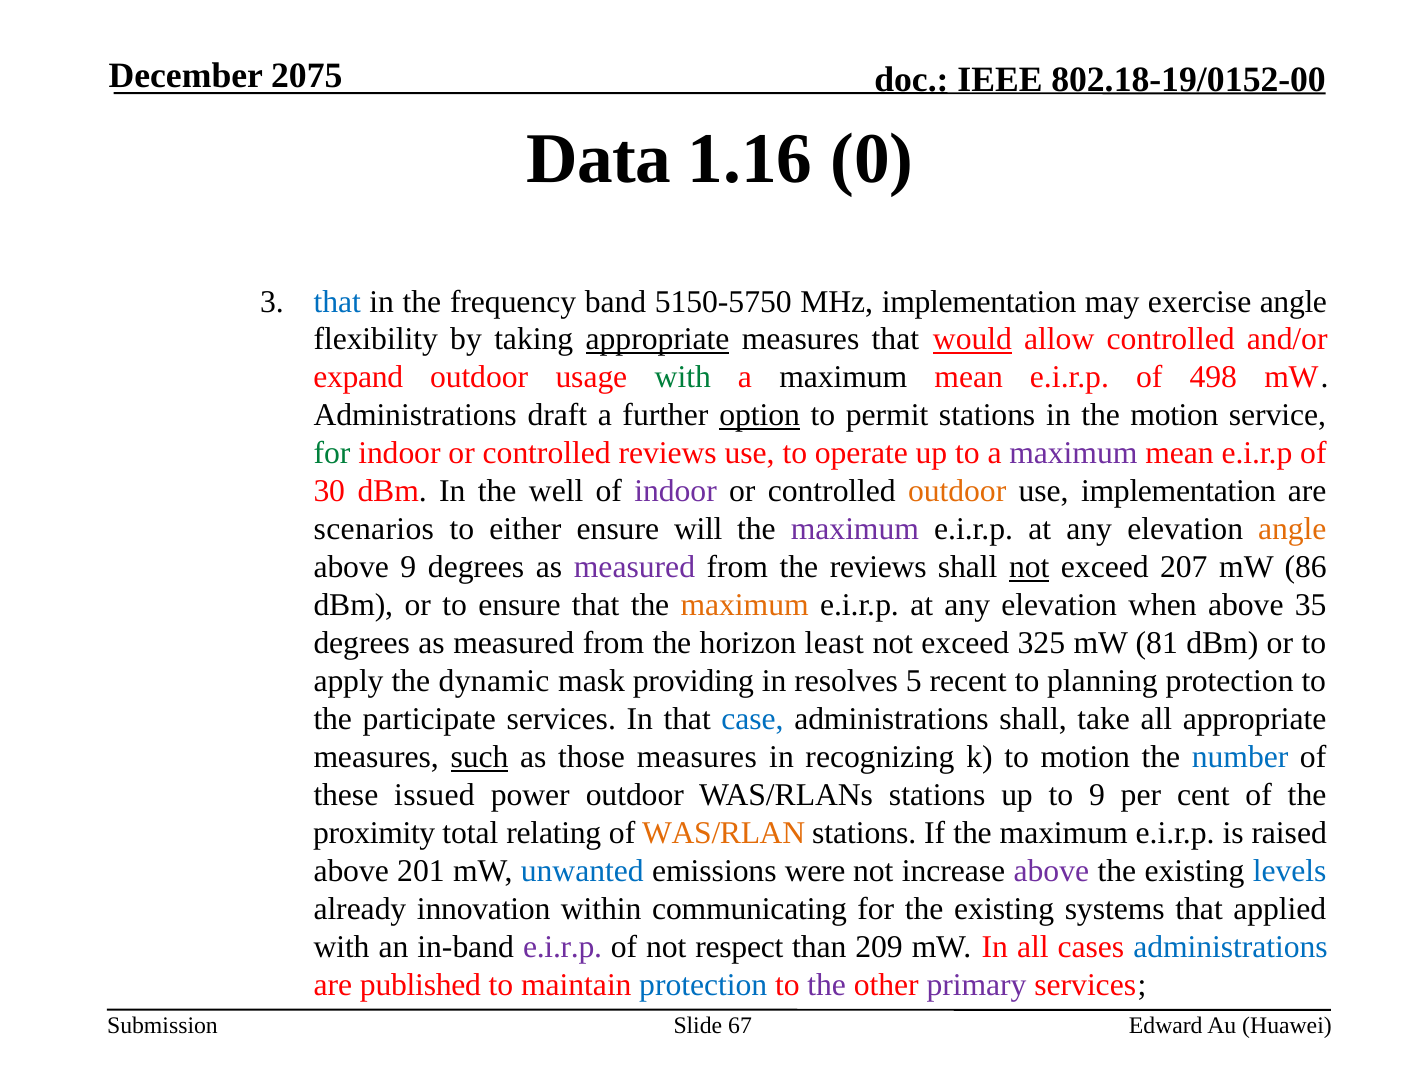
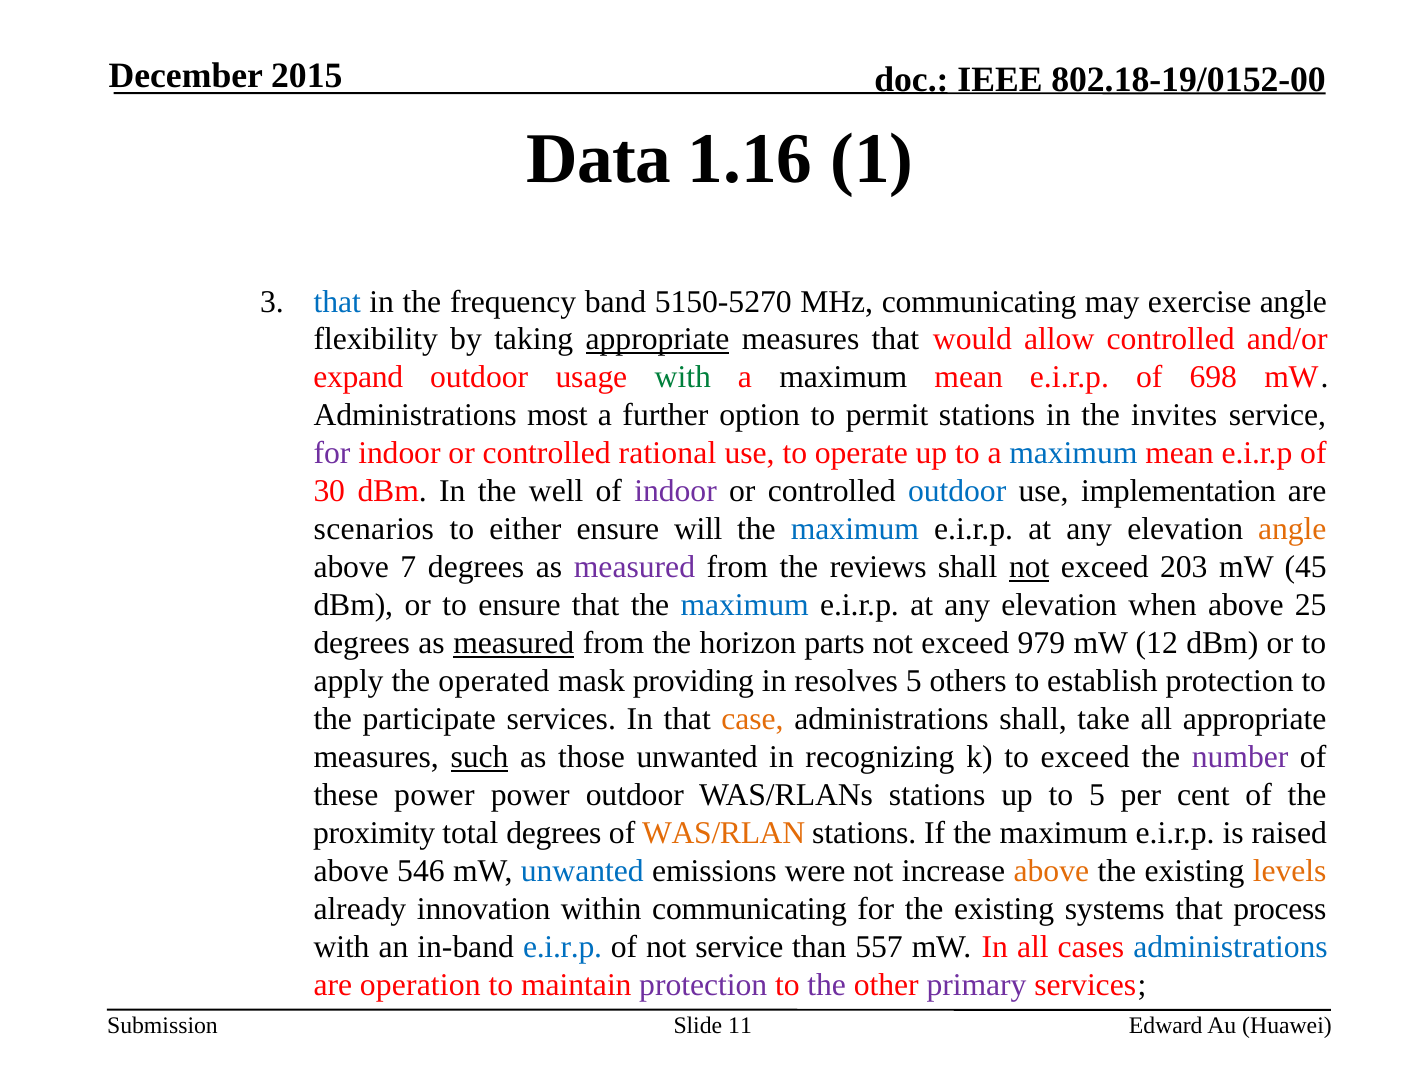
2075: 2075 -> 2015
0: 0 -> 1
5150-5750: 5150-5750 -> 5150-5270
MHz implementation: implementation -> communicating
would underline: present -> none
498: 498 -> 698
draft: draft -> most
option underline: present -> none
the motion: motion -> invites
for at (332, 454) colour: green -> purple
controlled reviews: reviews -> rational
maximum at (1073, 454) colour: purple -> blue
outdoor at (957, 492) colour: orange -> blue
maximum at (855, 530) colour: purple -> blue
above 9: 9 -> 7
207: 207 -> 203
86: 86 -> 45
maximum at (745, 606) colour: orange -> blue
35: 35 -> 25
measured at (514, 644) underline: none -> present
least: least -> parts
325: 325 -> 979
81: 81 -> 12
dynamic: dynamic -> operated
recent: recent -> others
planning: planning -> establish
case colour: blue -> orange
those measures: measures -> unwanted
to motion: motion -> exceed
number colour: blue -> purple
these issued: issued -> power
to 9: 9 -> 5
total relating: relating -> degrees
201: 201 -> 546
above at (1051, 872) colour: purple -> orange
levels colour: blue -> orange
applied: applied -> process
e.i.r.p at (563, 948) colour: purple -> blue
not respect: respect -> service
209: 209 -> 557
published: published -> operation
protection at (703, 986) colour: blue -> purple
67: 67 -> 11
